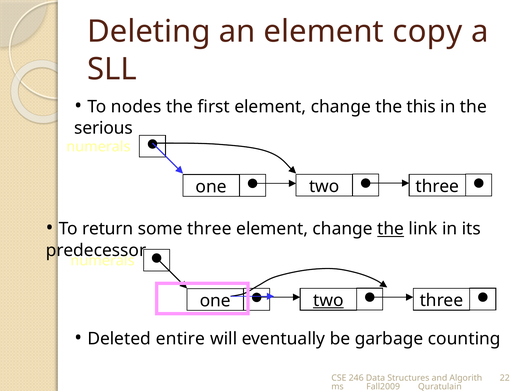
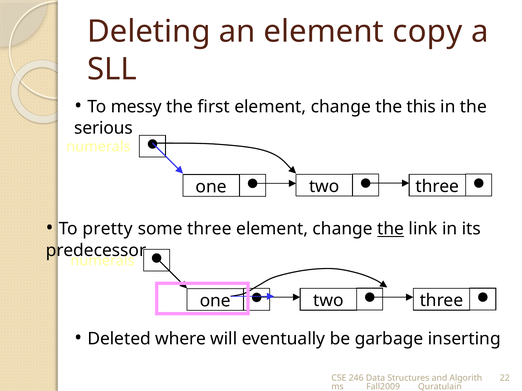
nodes: nodes -> messy
return: return -> pretty
two at (328, 301) underline: present -> none
entire: entire -> where
counting: counting -> inserting
